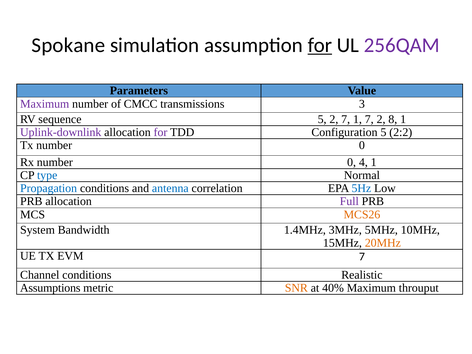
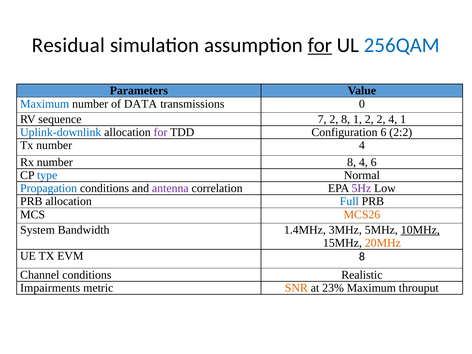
Spokane: Spokane -> Residual
256QAM colour: purple -> blue
Maximum at (45, 104) colour: purple -> blue
CMCC: CMCC -> DATA
3: 3 -> 0
sequence 5: 5 -> 7
2 7: 7 -> 8
1 7: 7 -> 2
2 8: 8 -> 4
Uplink-downlink colour: purple -> blue
Configuration 5: 5 -> 6
Tx number 0: 0 -> 4
Rx number 0: 0 -> 8
4 1: 1 -> 6
antenna colour: blue -> purple
5Hz colour: blue -> purple
Full colour: purple -> blue
10MHz underline: none -> present
EVM 7: 7 -> 8
Assumptions: Assumptions -> Impairments
40%: 40% -> 23%
